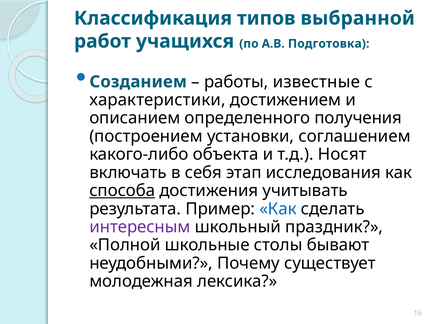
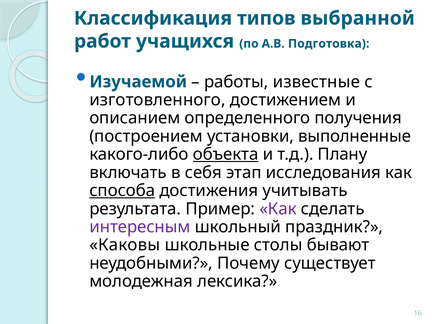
Созданием: Созданием -> Изучаемой
характеристики: характеристики -> изготовленного
соглашением: соглашением -> выполненные
объекта underline: none -> present
Носят: Носят -> Плану
Как at (278, 209) colour: blue -> purple
Полной: Полной -> Каковы
